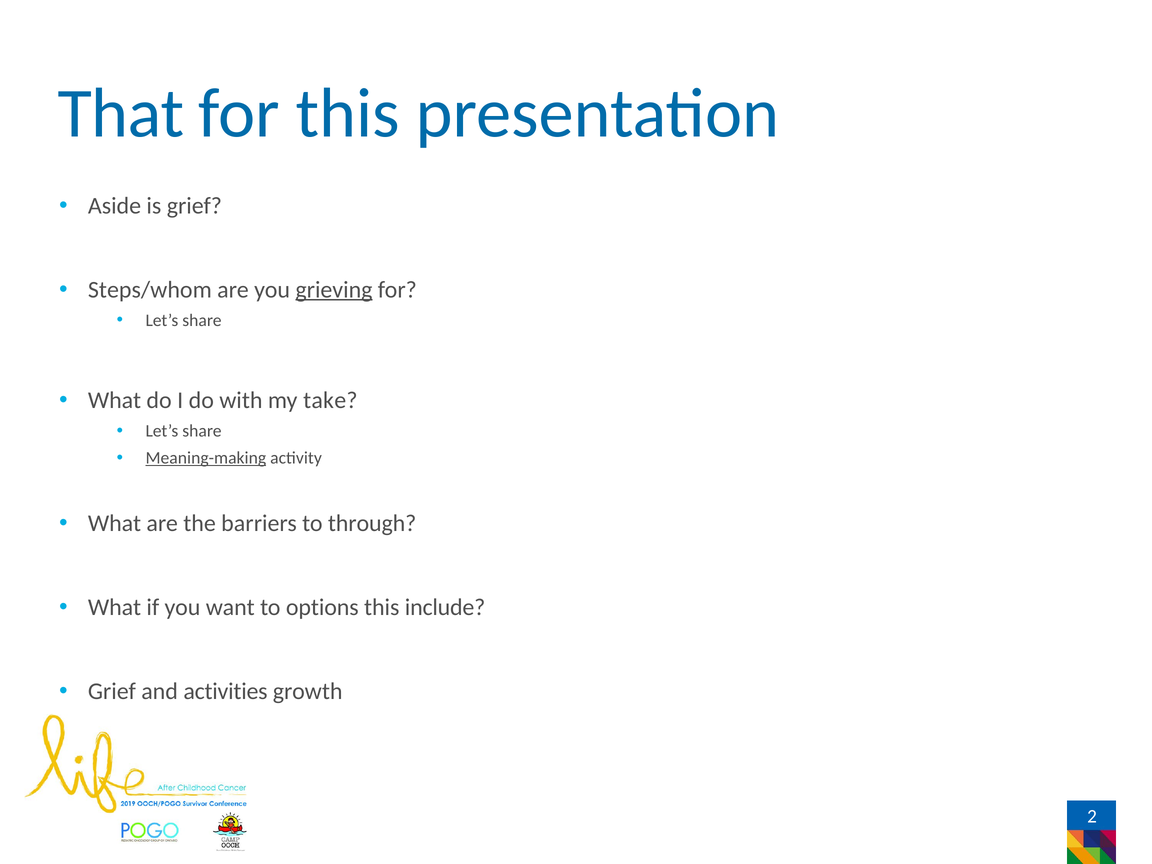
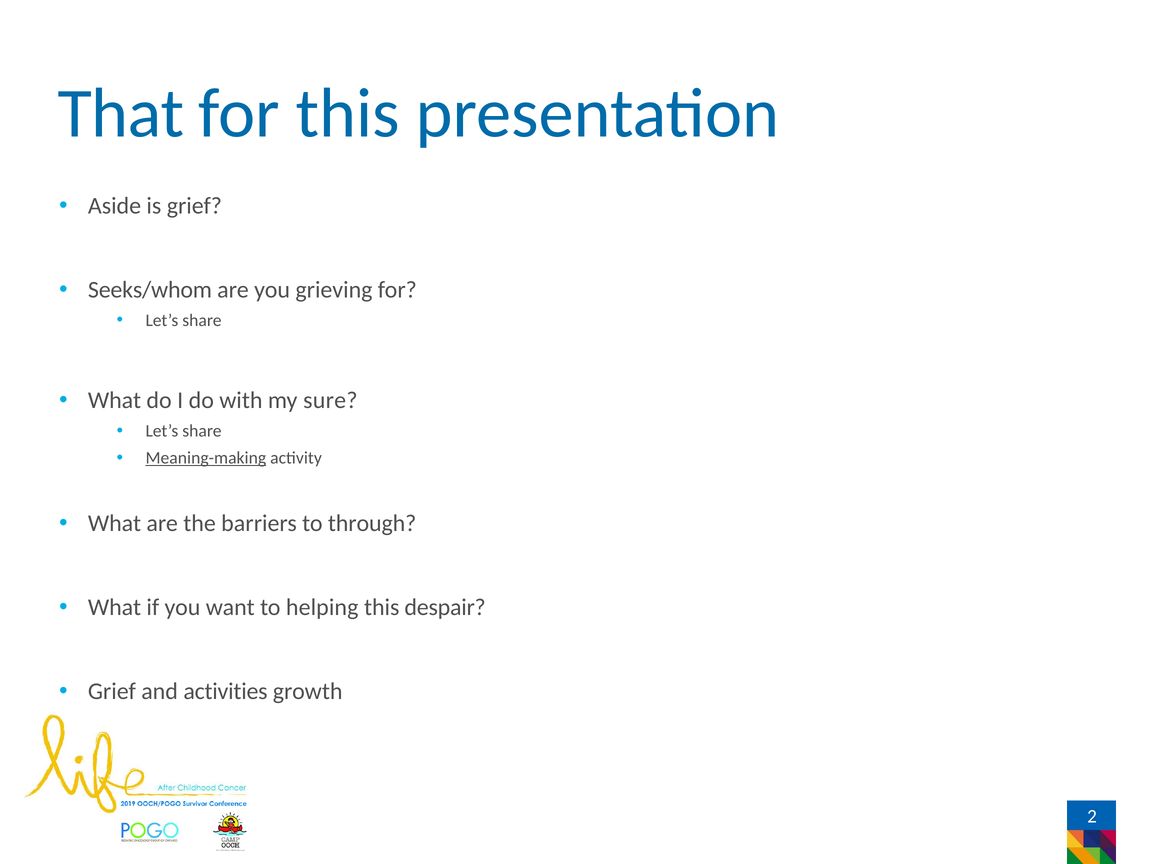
Steps/whom: Steps/whom -> Seeks/whom
grieving underline: present -> none
take: take -> sure
options: options -> helping
include: include -> despair
